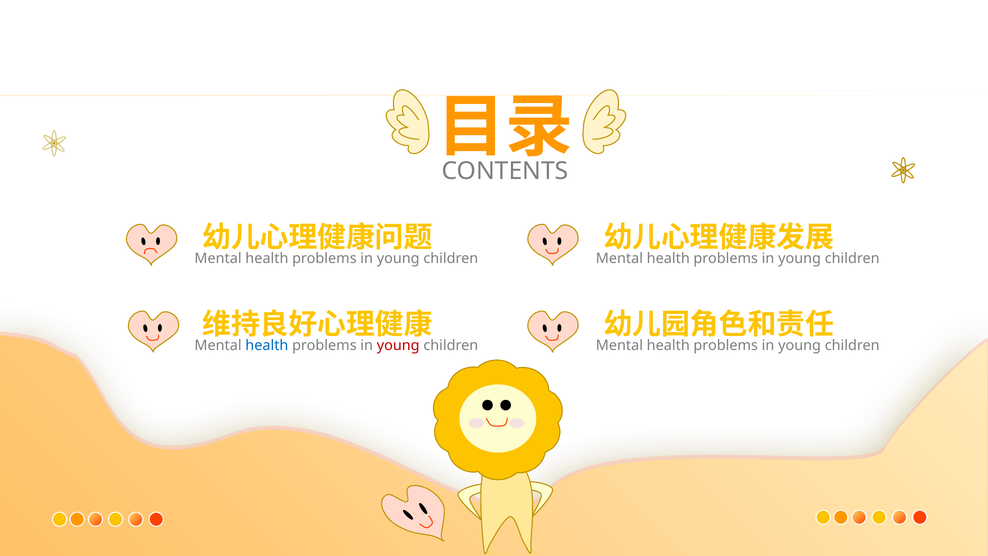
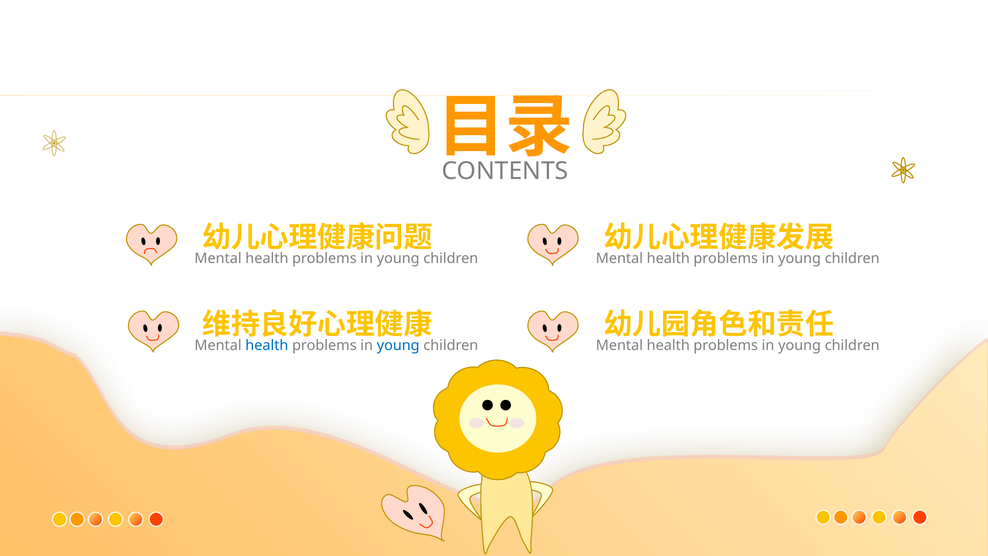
young at (398, 345) colour: red -> blue
